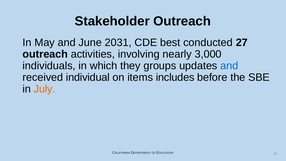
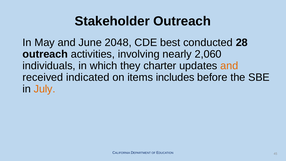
2031: 2031 -> 2048
27: 27 -> 28
3,000: 3,000 -> 2,060
groups: groups -> charter
and at (229, 66) colour: blue -> orange
individual: individual -> indicated
